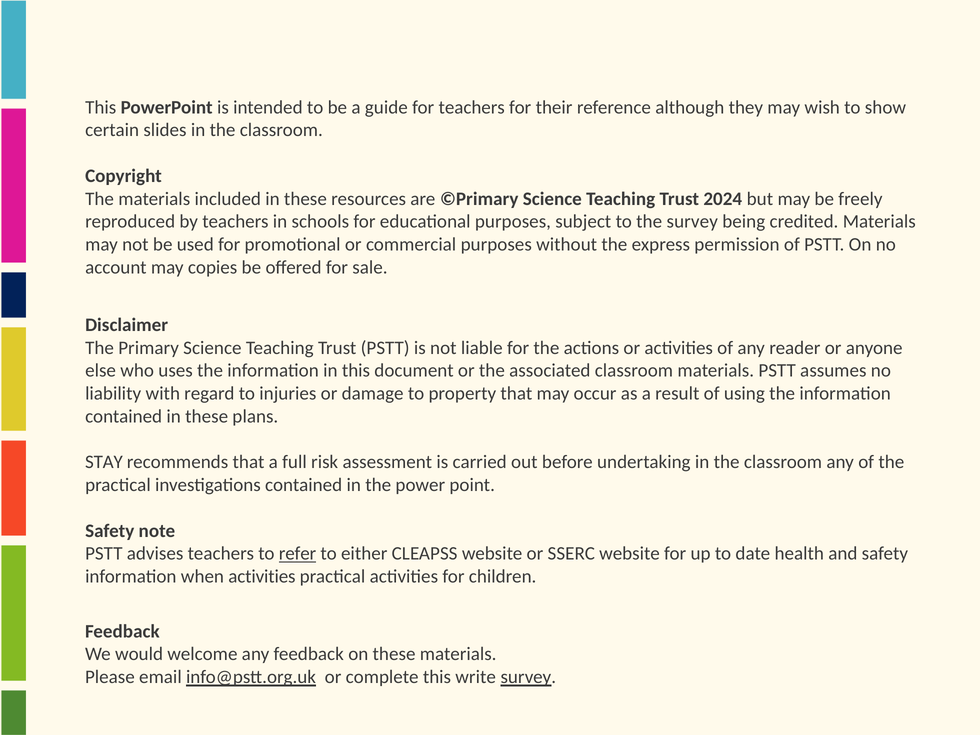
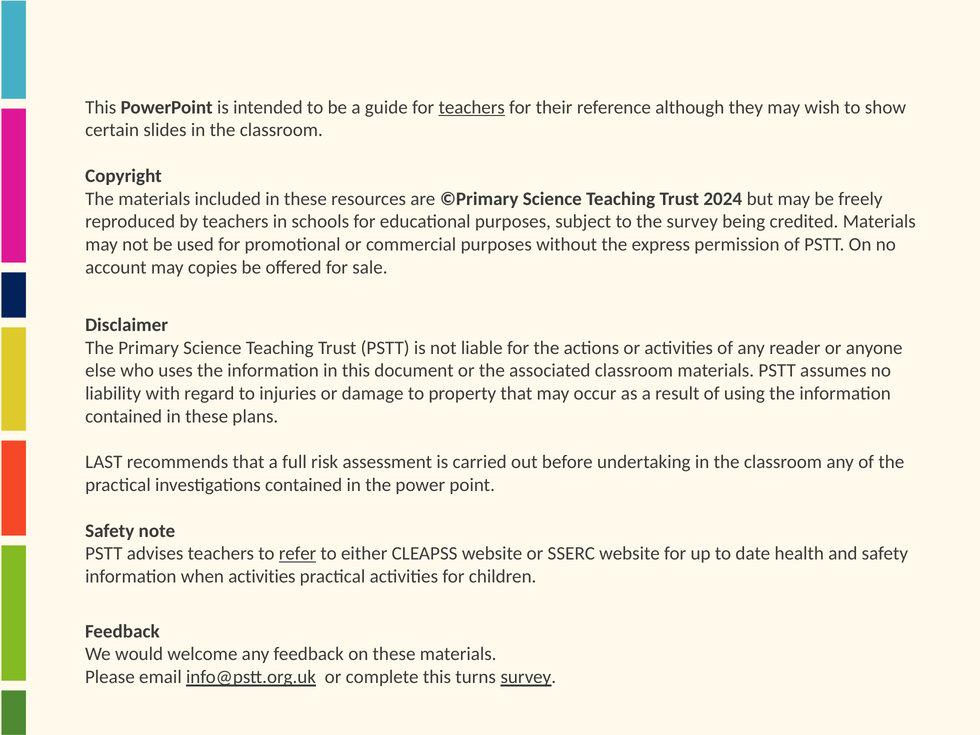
teachers at (472, 107) underline: none -> present
STAY: STAY -> LAST
write: write -> turns
